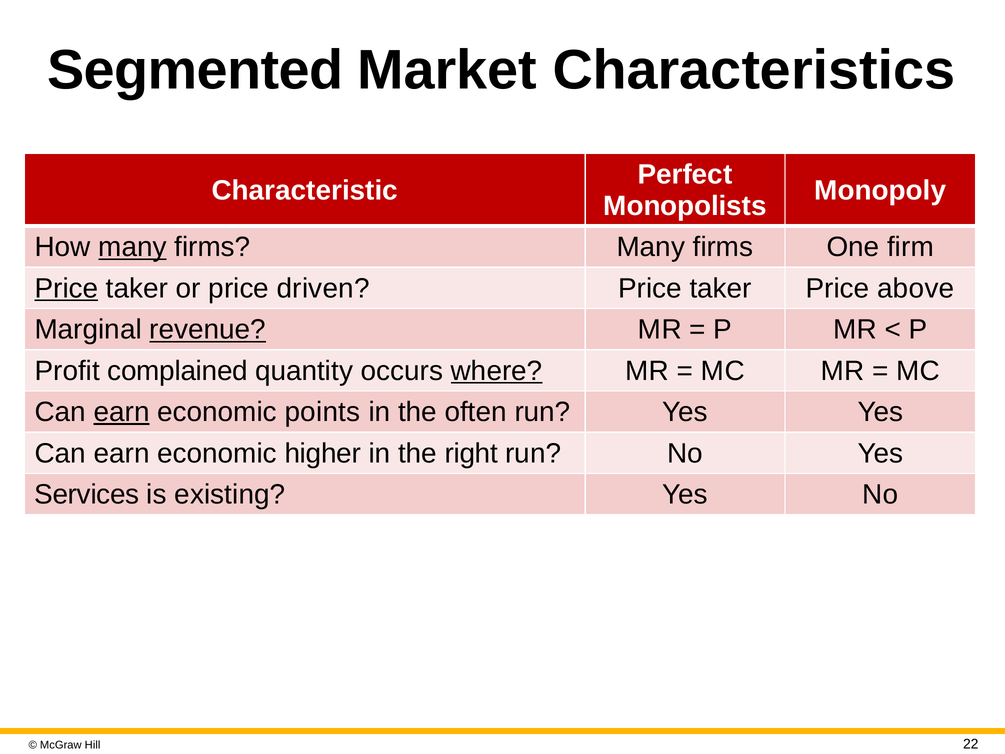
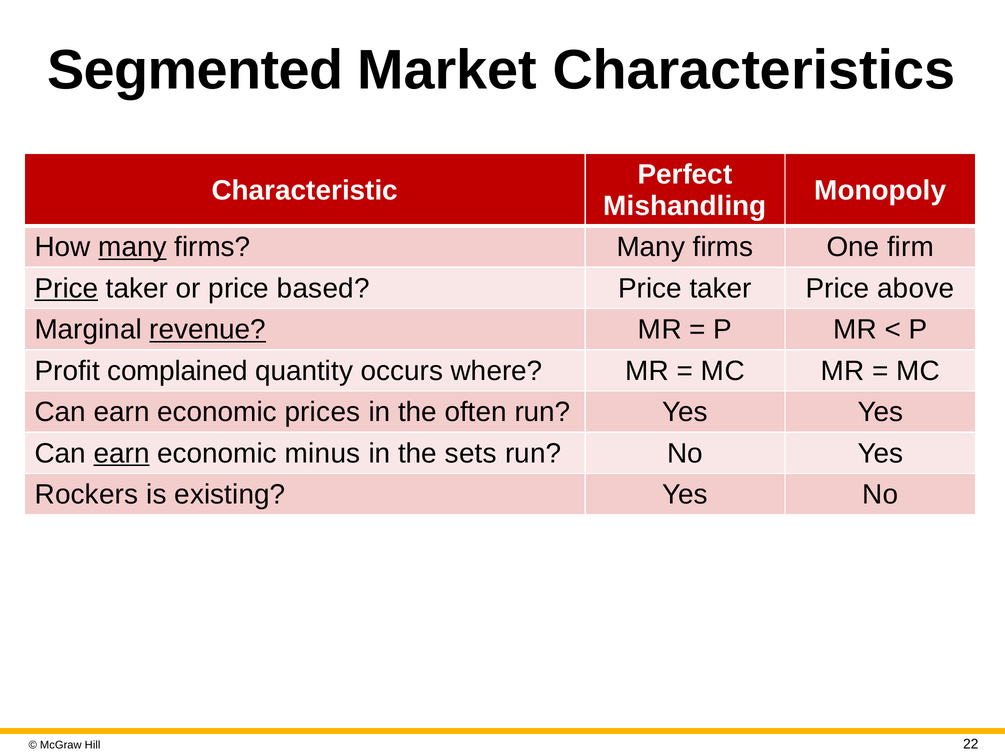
Monopolists: Monopolists -> Mishandling
driven: driven -> based
where underline: present -> none
earn at (122, 412) underline: present -> none
points: points -> prices
earn at (122, 453) underline: none -> present
higher: higher -> minus
right: right -> sets
Services: Services -> Rockers
